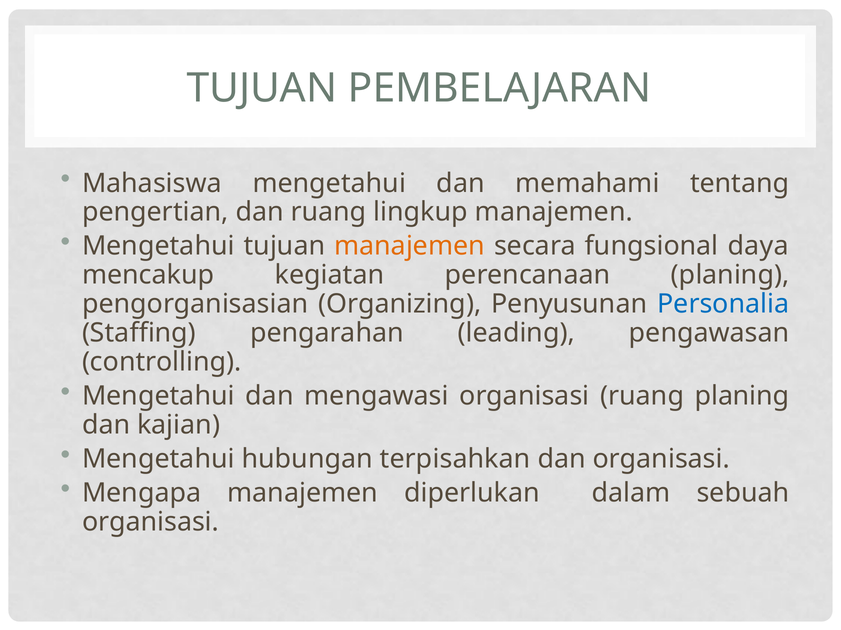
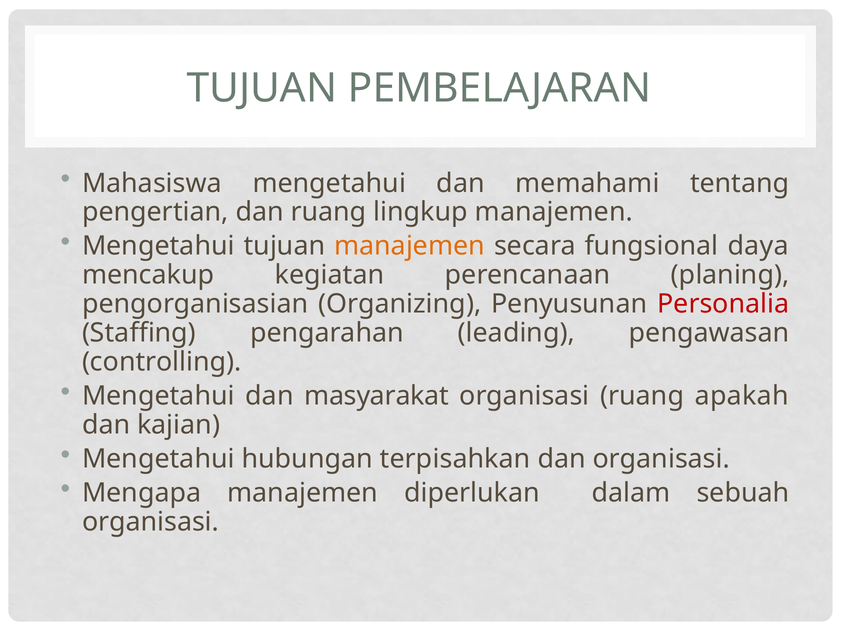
Personalia colour: blue -> red
mengawasi: mengawasi -> masyarakat
ruang planing: planing -> apakah
